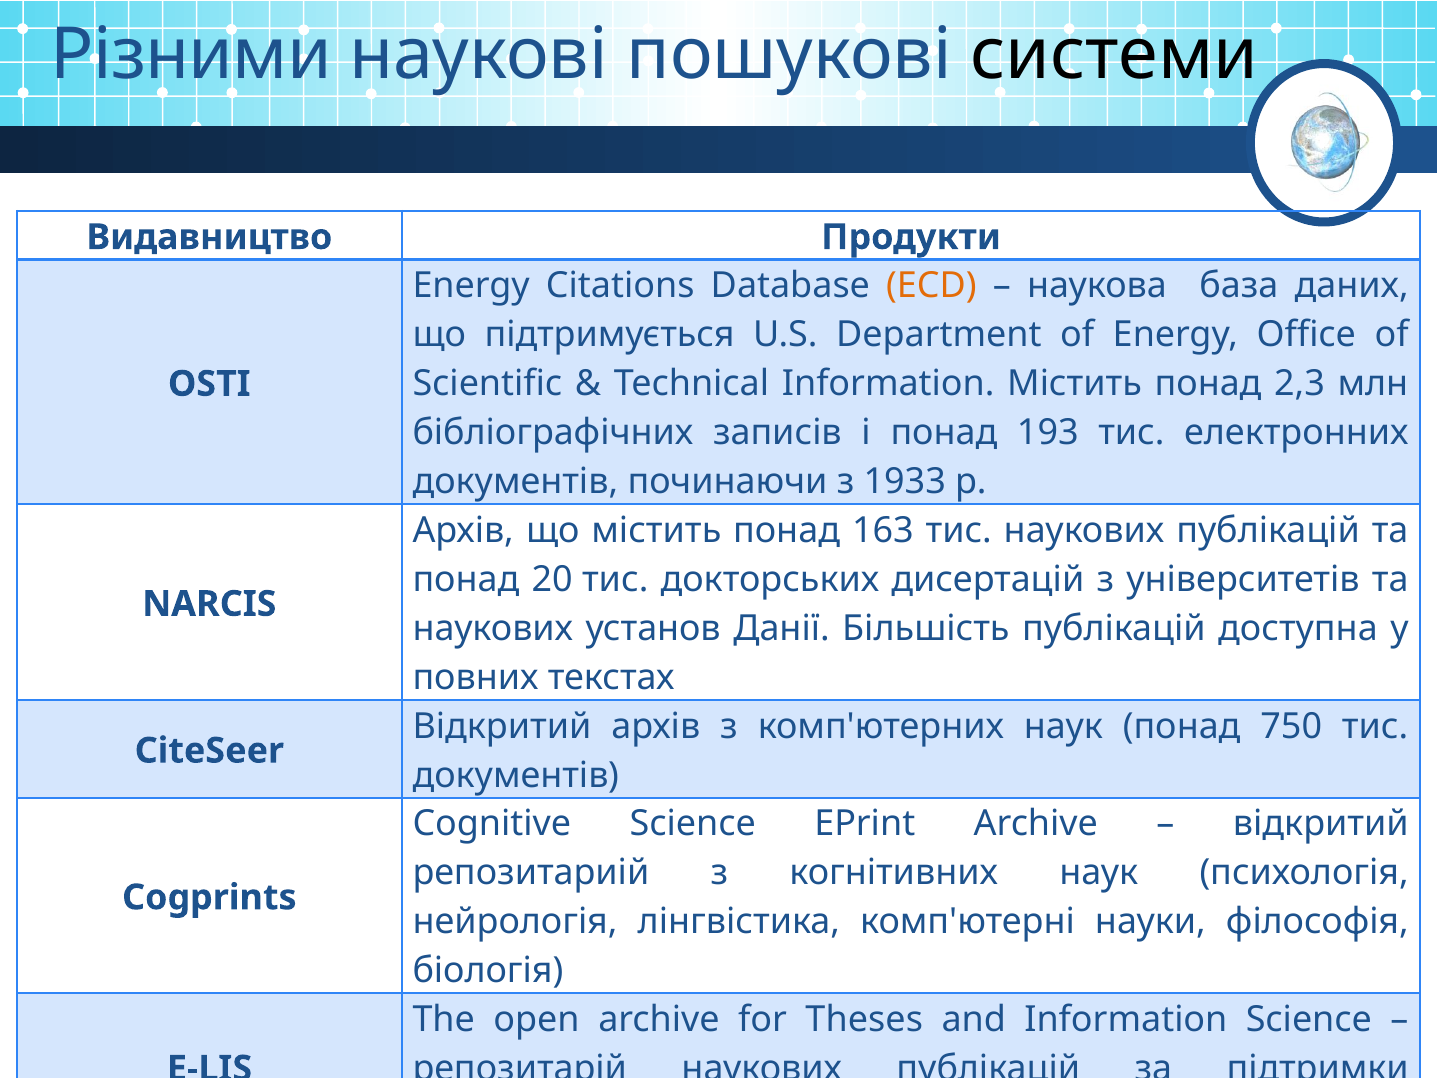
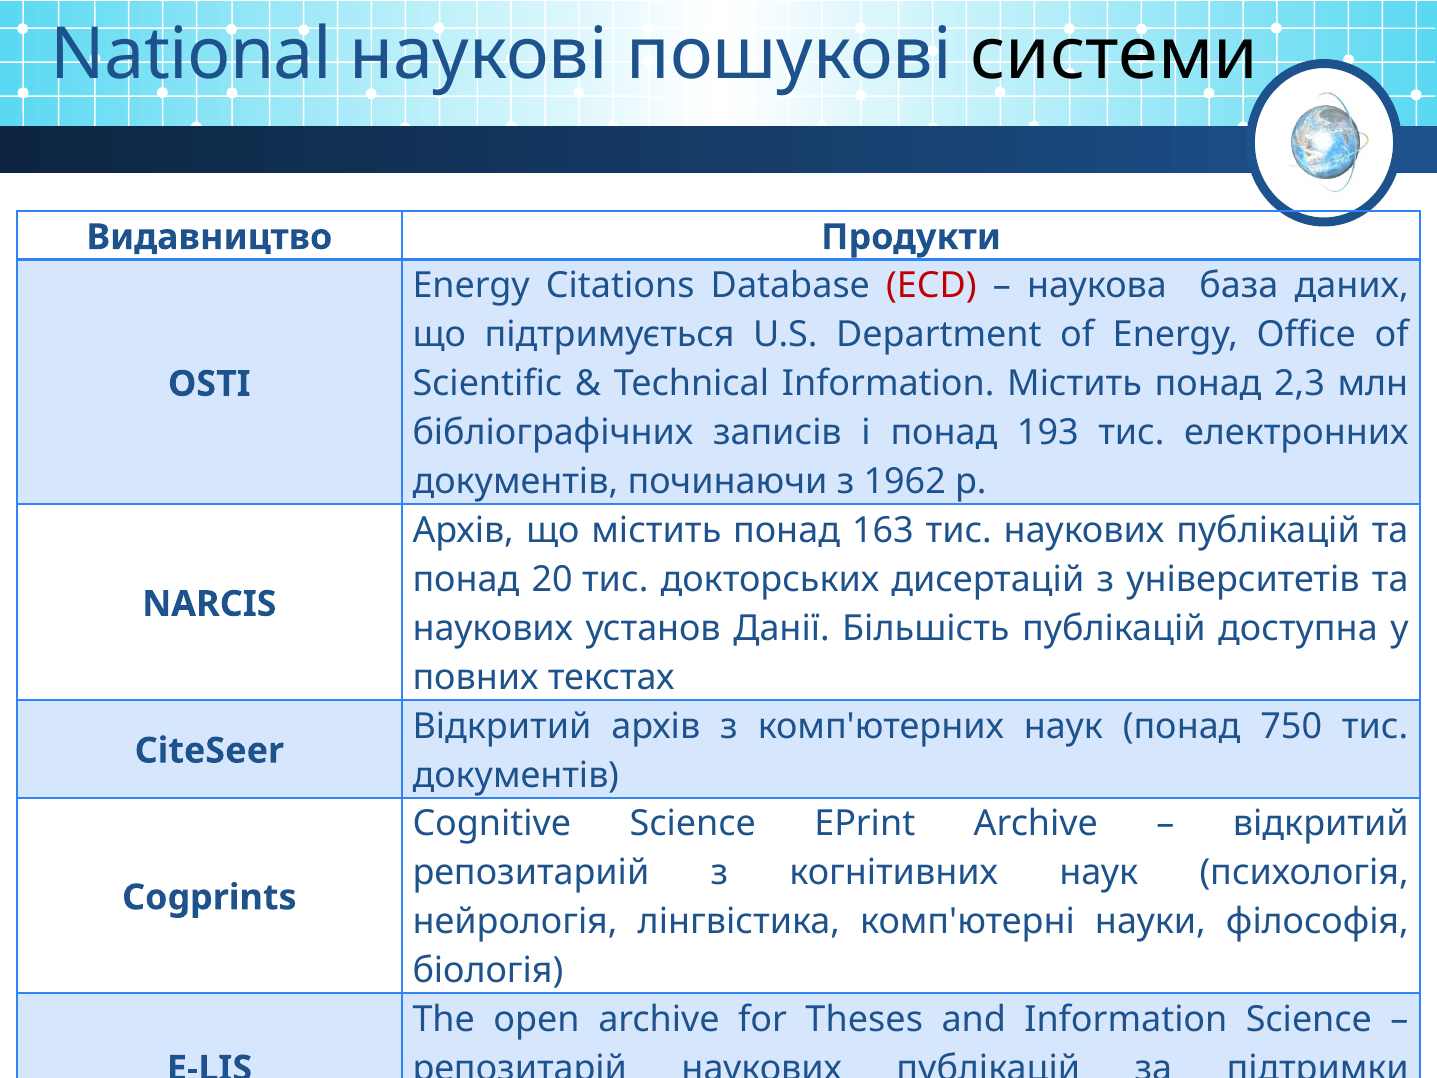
Різними: Різними -> National
ECD colour: orange -> red
1933: 1933 -> 1962
